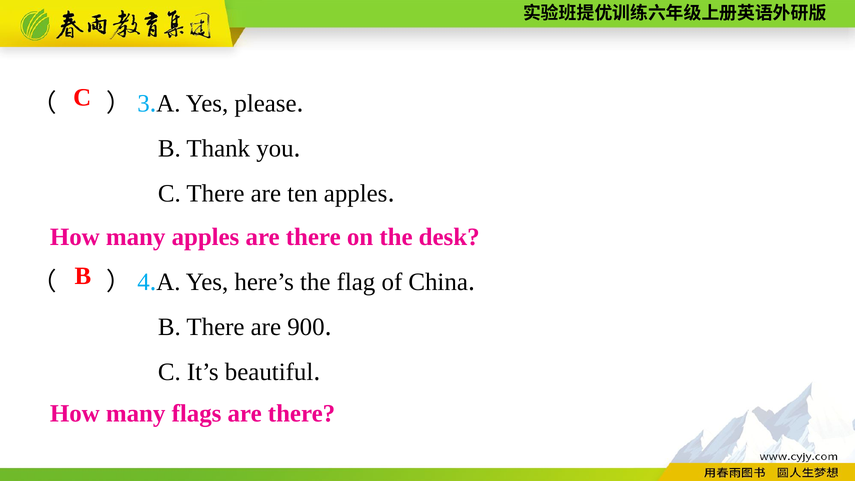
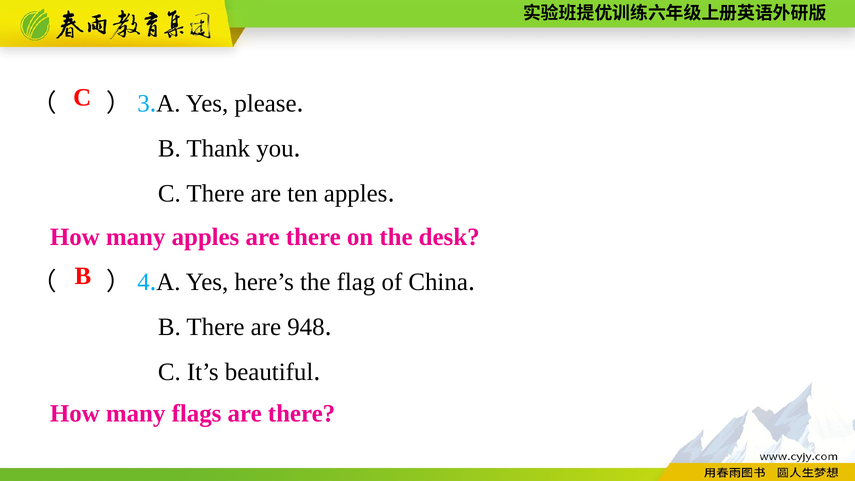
900: 900 -> 948
